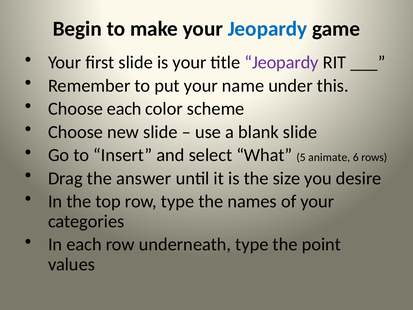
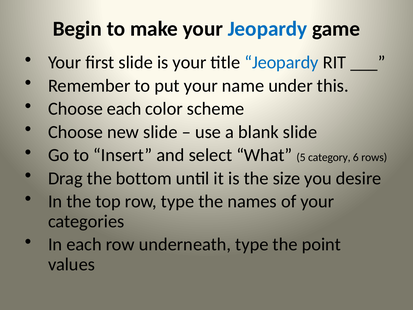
Jeopardy at (282, 63) colour: purple -> blue
animate: animate -> category
answer: answer -> bottom
